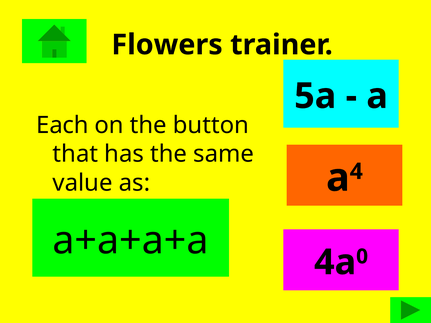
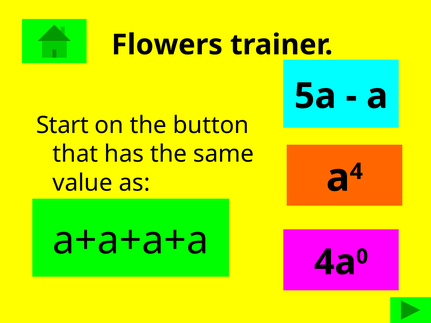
Each: Each -> Start
